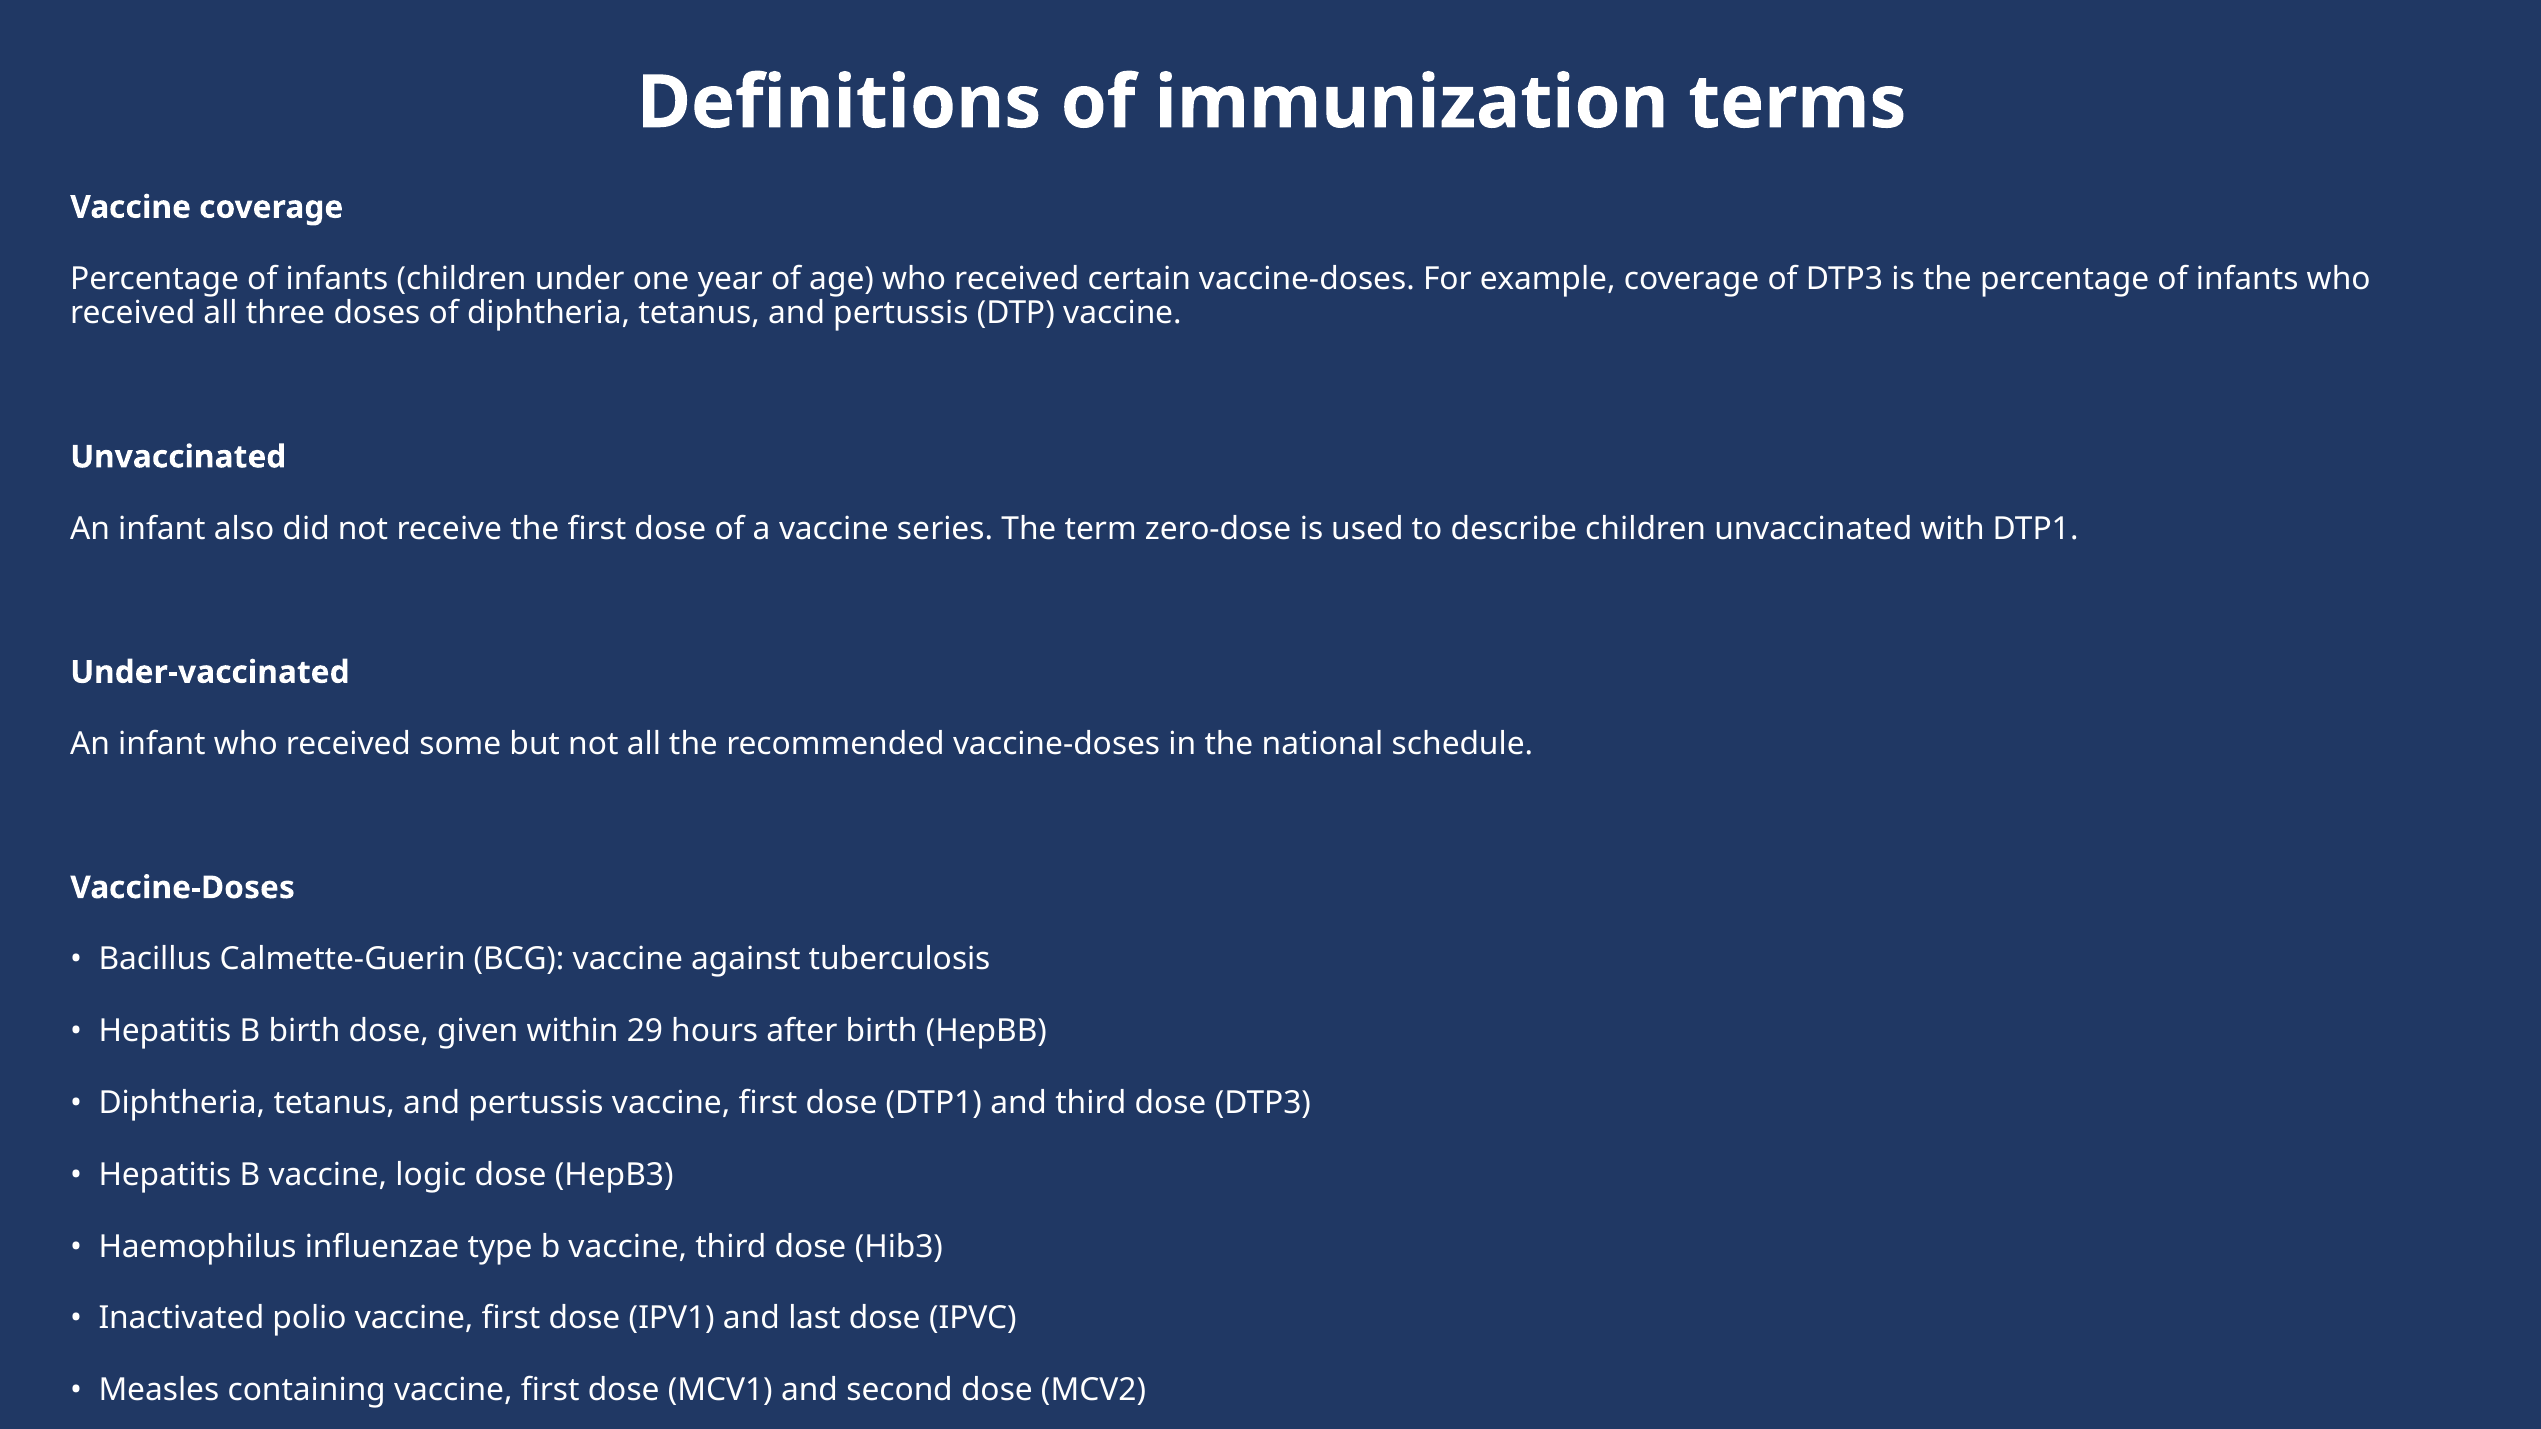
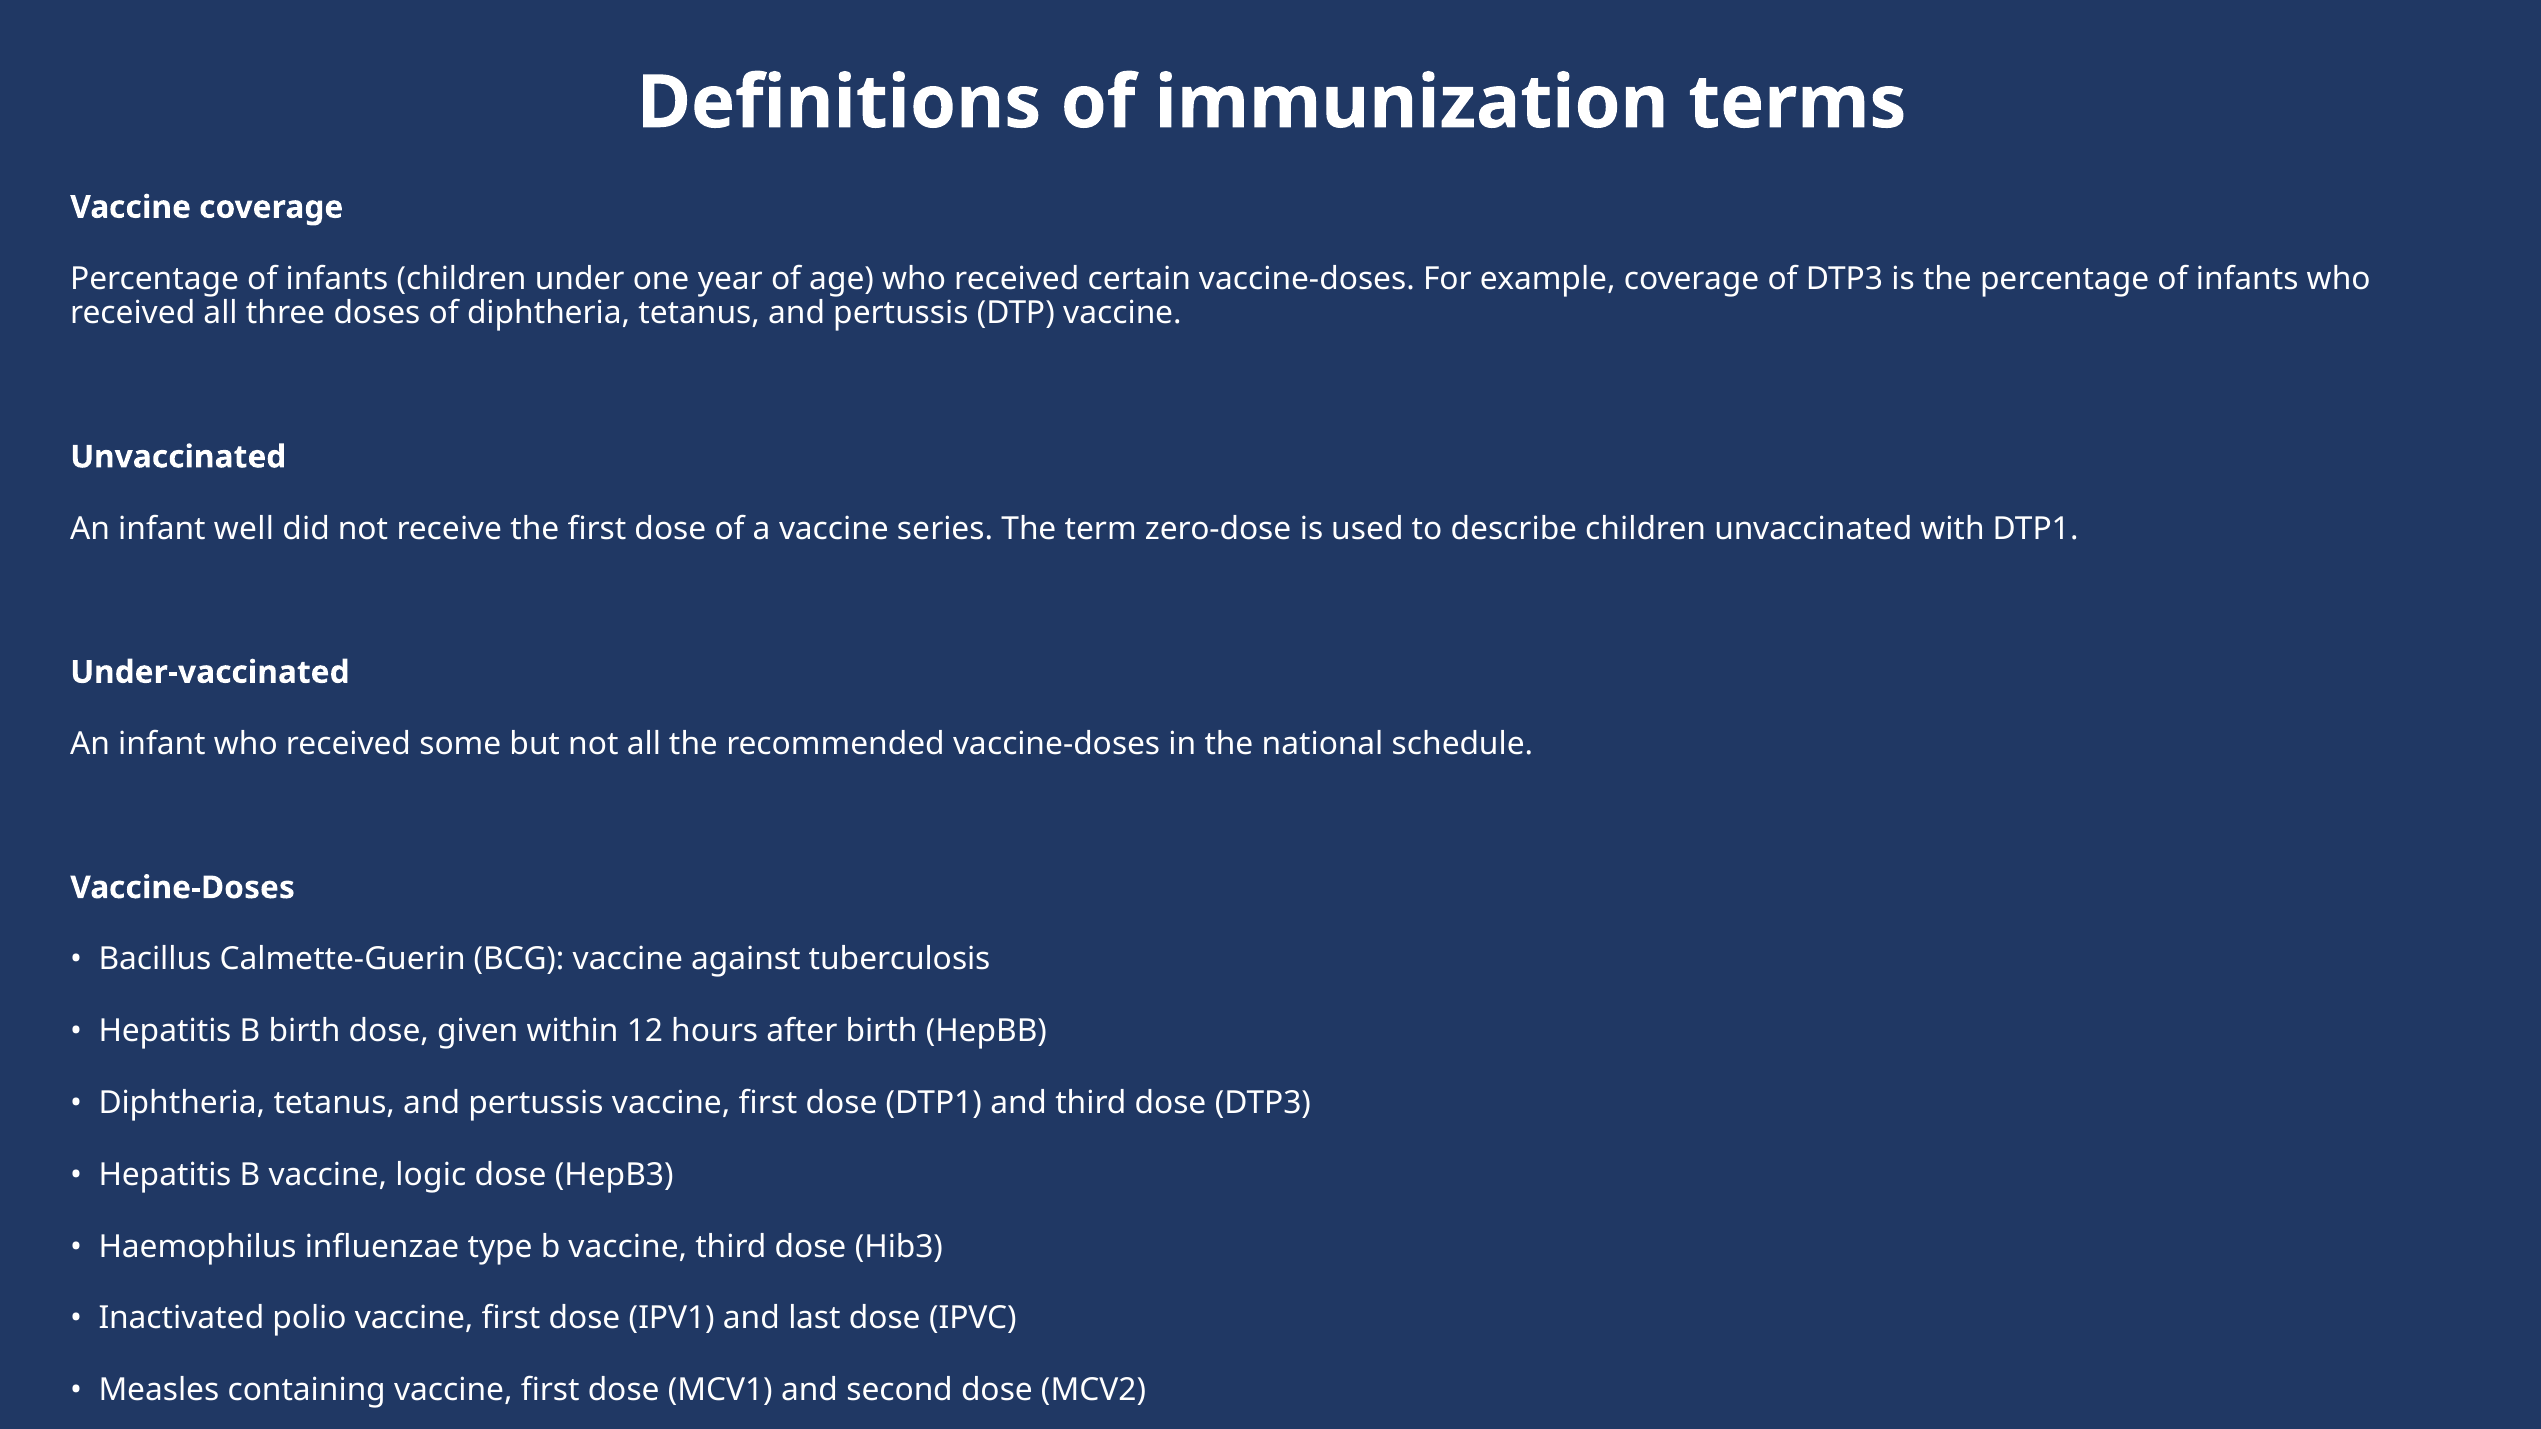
also: also -> well
29: 29 -> 12
